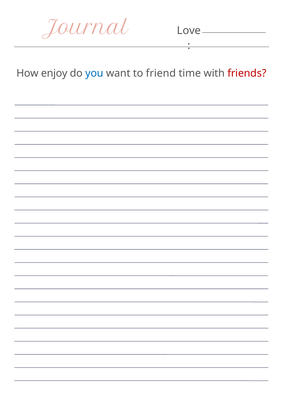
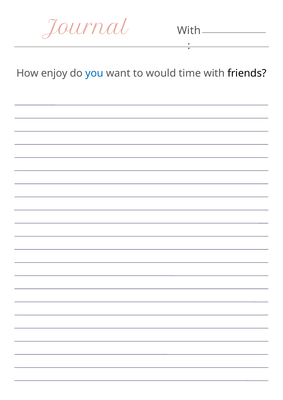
Love at (189, 31): Love -> With
friend: friend -> would
friends colour: red -> black
